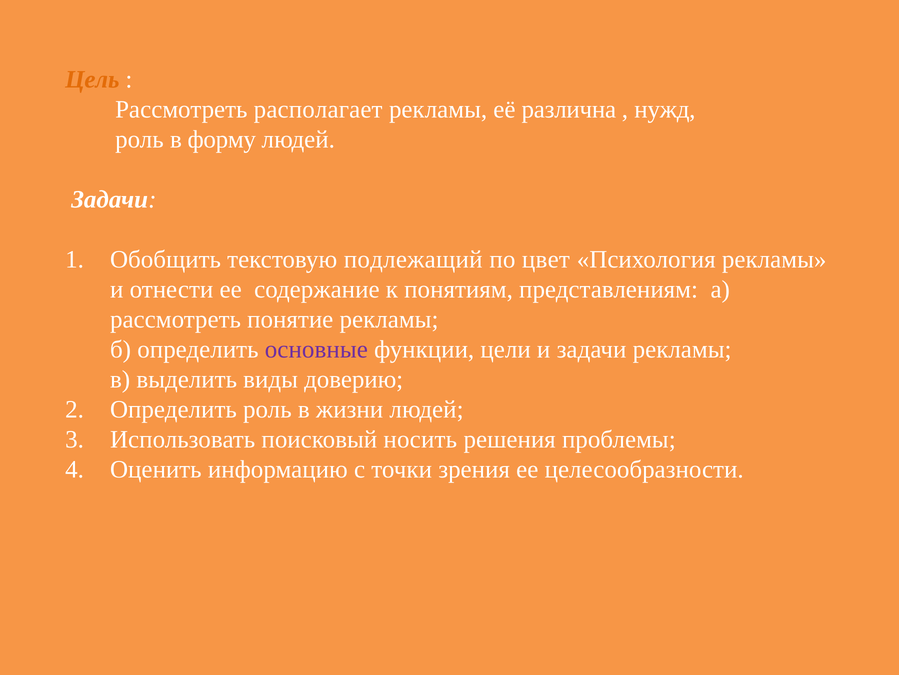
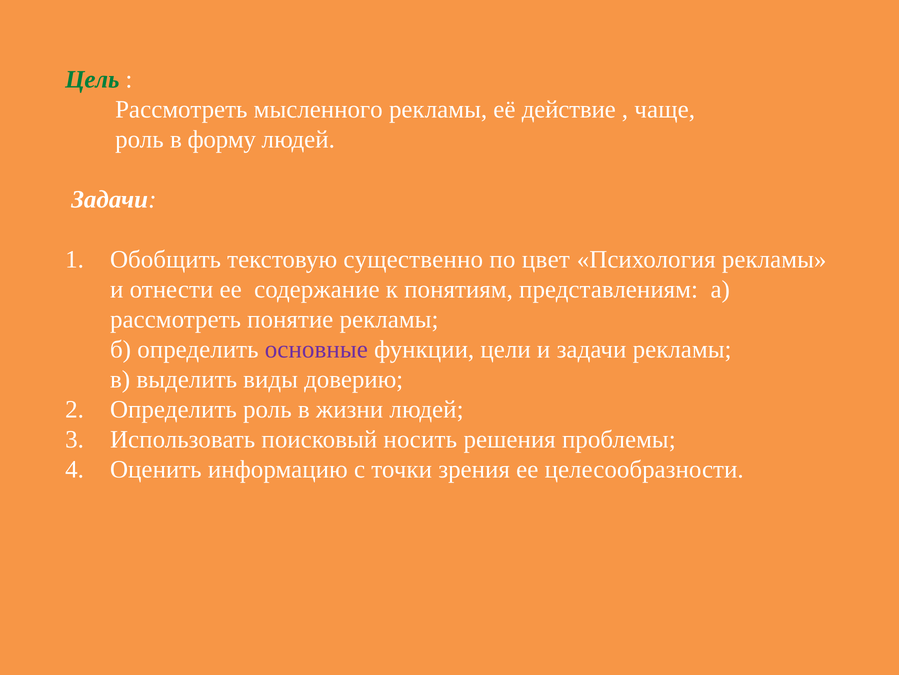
Цель colour: orange -> green
располагает: располагает -> мысленного
различна: различна -> действие
нужд: нужд -> чаще
подлежащий: подлежащий -> существенно
